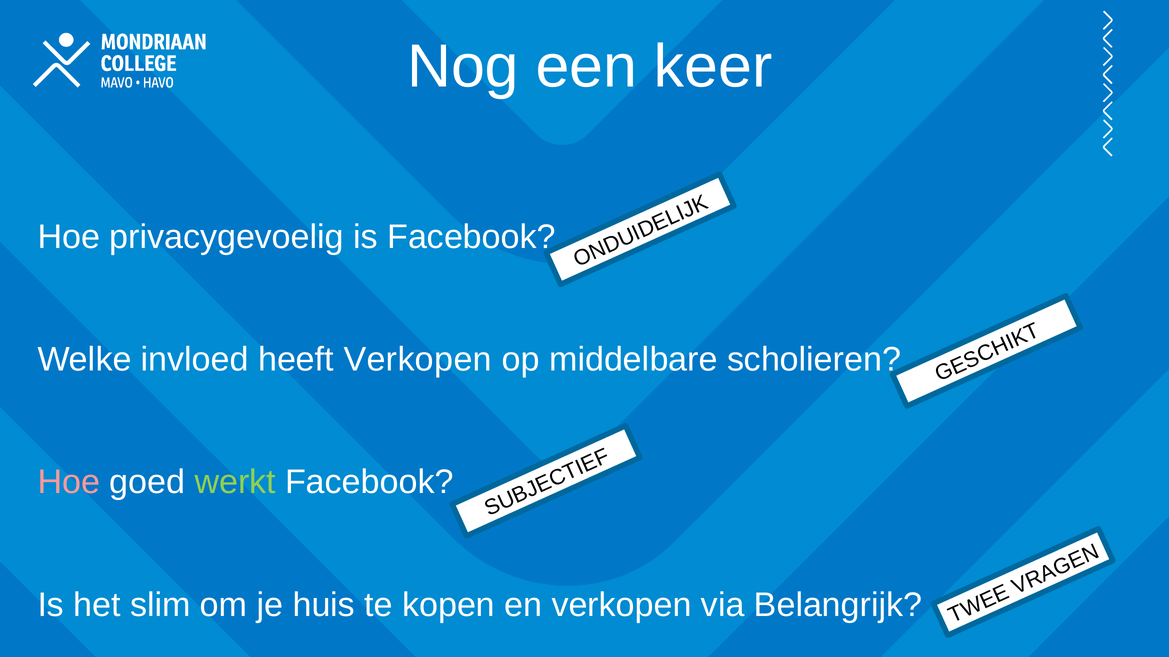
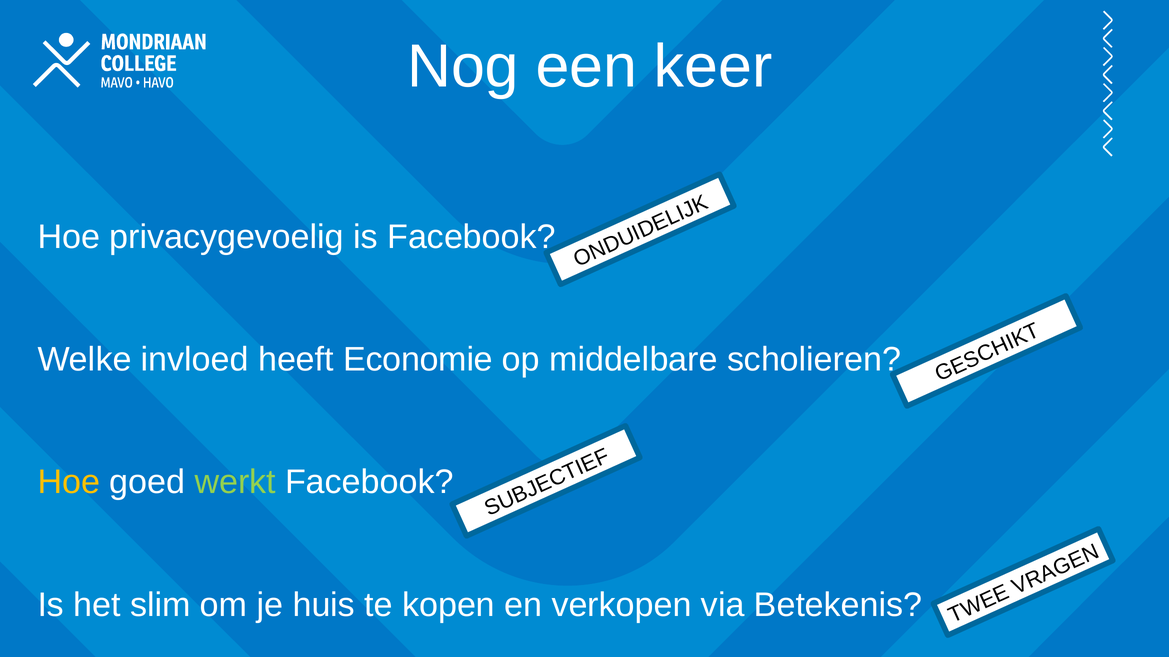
heeft Verkopen: Verkopen -> Economie
Hoe at (69, 483) colour: pink -> yellow
Belangrijk: Belangrijk -> Betekenis
